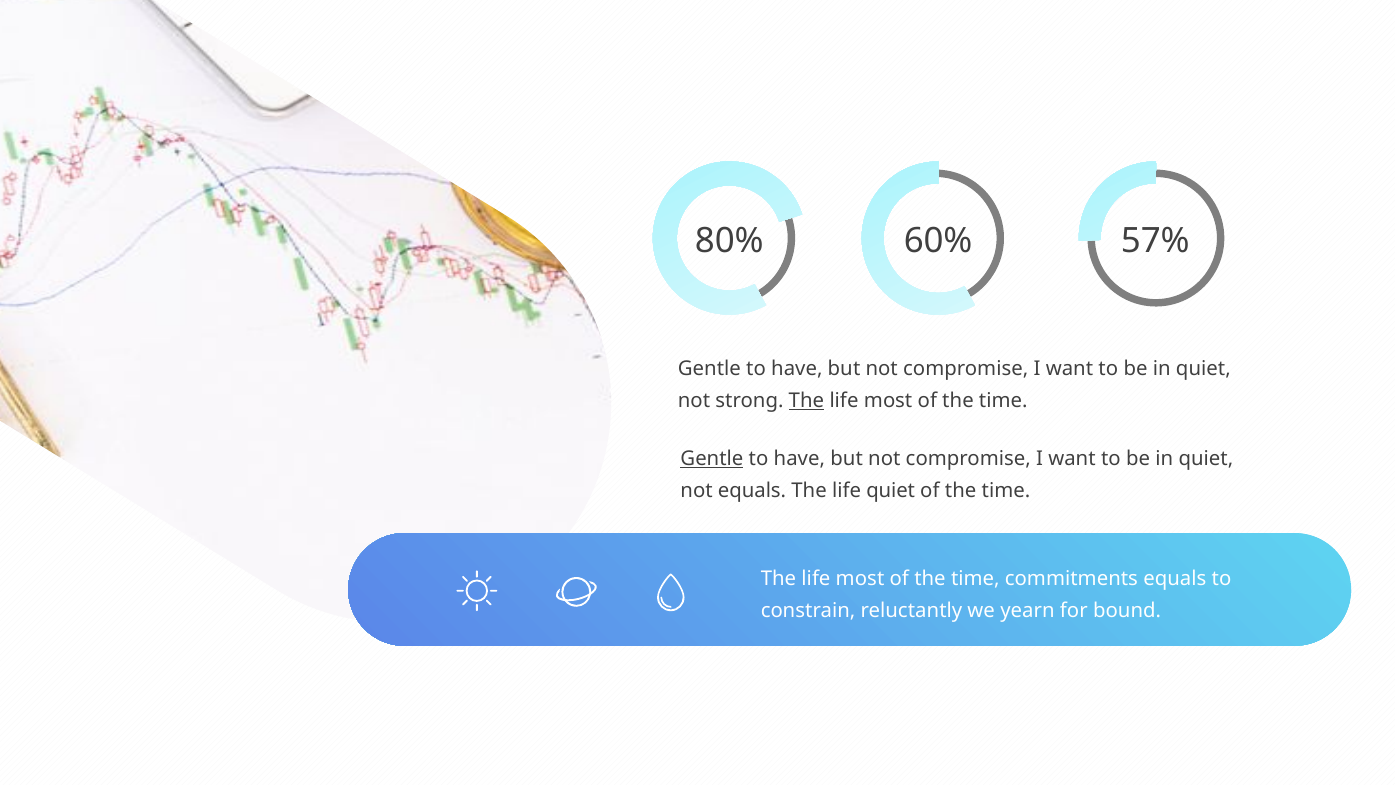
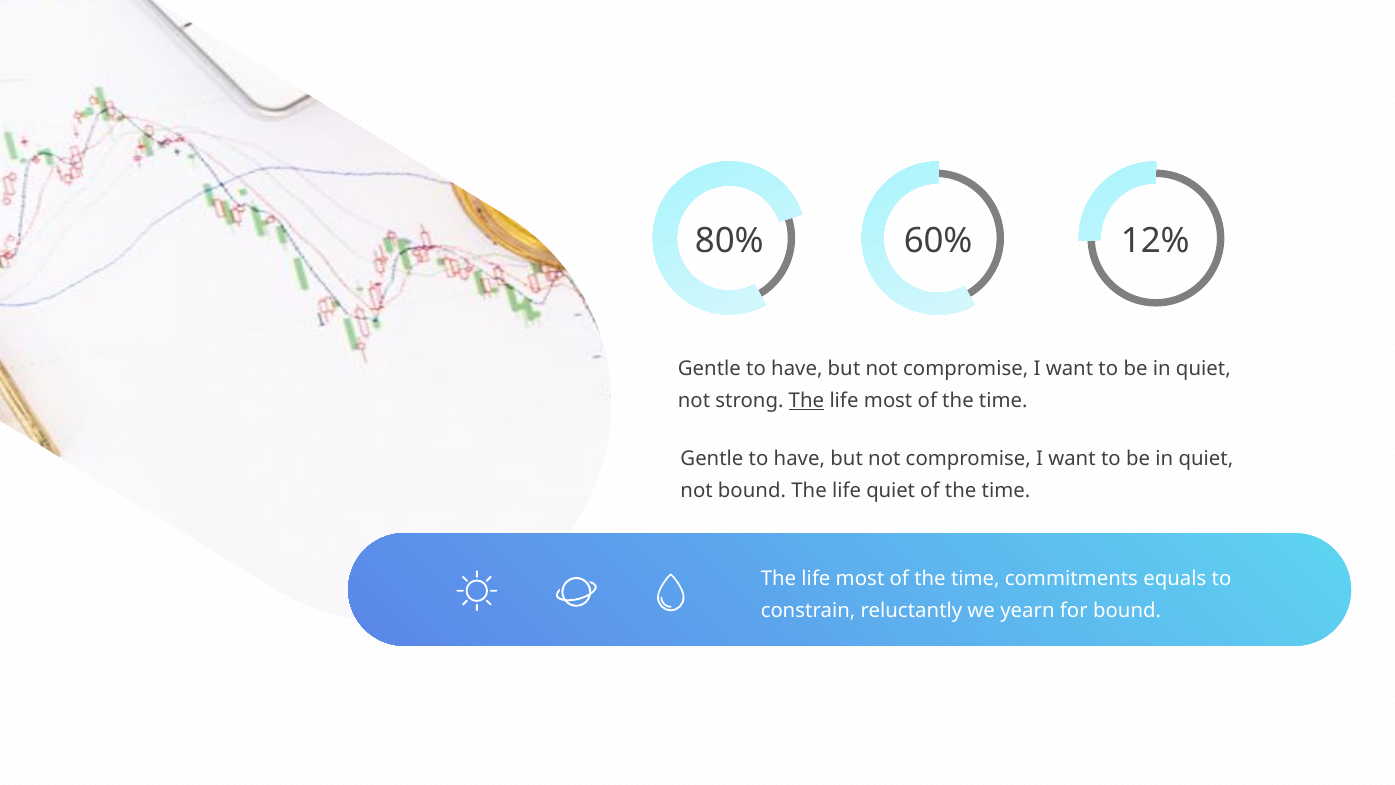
57%: 57% -> 12%
Gentle at (712, 458) underline: present -> none
not equals: equals -> bound
